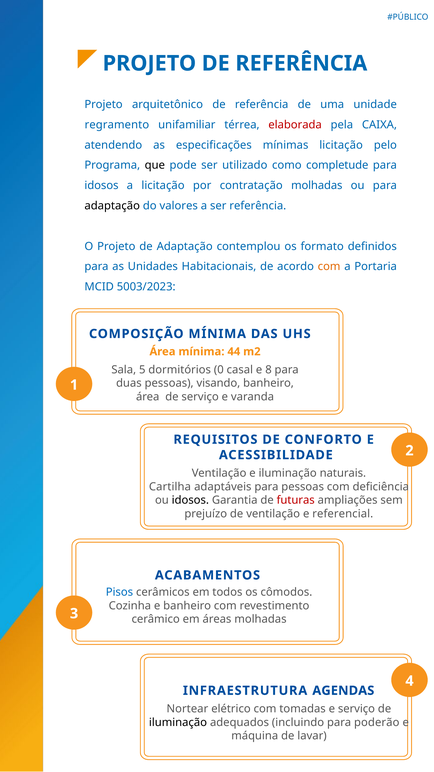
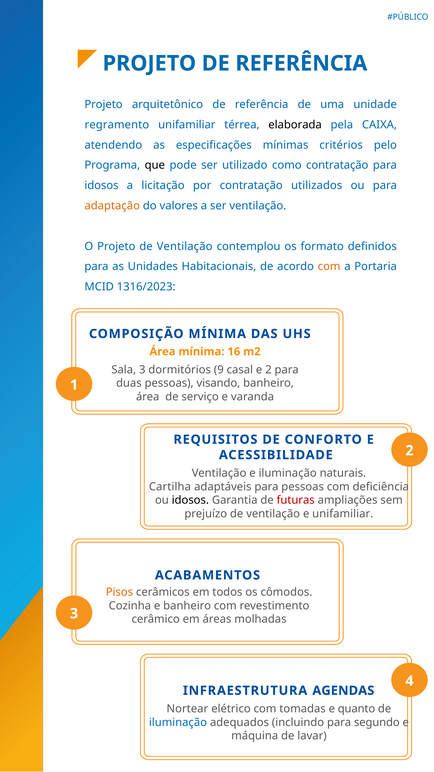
elaborada colour: red -> black
mínimas licitação: licitação -> critérios
como completude: completude -> contratação
contratação molhadas: molhadas -> utilizados
adaptação at (112, 206) colour: black -> orange
ser referência: referência -> ventilação
Projeto de Adaptação: Adaptação -> Ventilação
5003/2023: 5003/2023 -> 1316/2023
44: 44 -> 16
Sala 5: 5 -> 3
0: 0 -> 9
e 8: 8 -> 2
e referencial: referencial -> unifamiliar
Pisos colour: blue -> orange
e serviço: serviço -> quanto
iluminação at (178, 722) colour: black -> blue
poderão: poderão -> segundo
